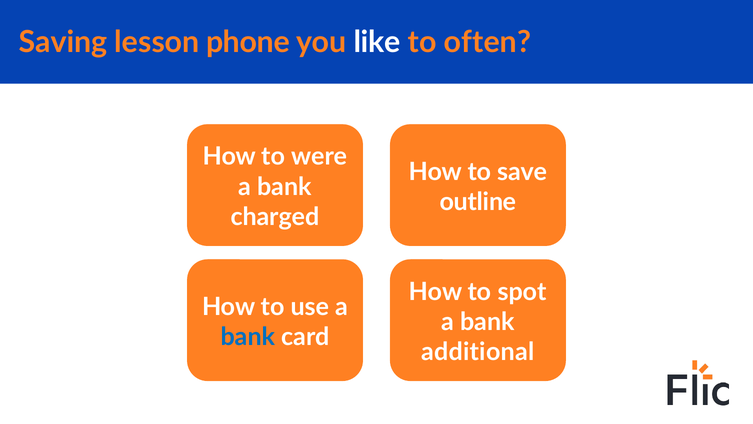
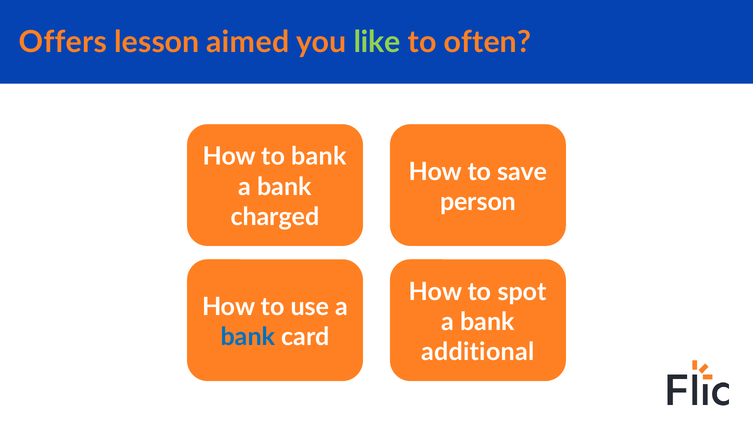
Saving: Saving -> Offers
phone: phone -> aimed
like colour: white -> light green
to were: were -> bank
outline: outline -> person
